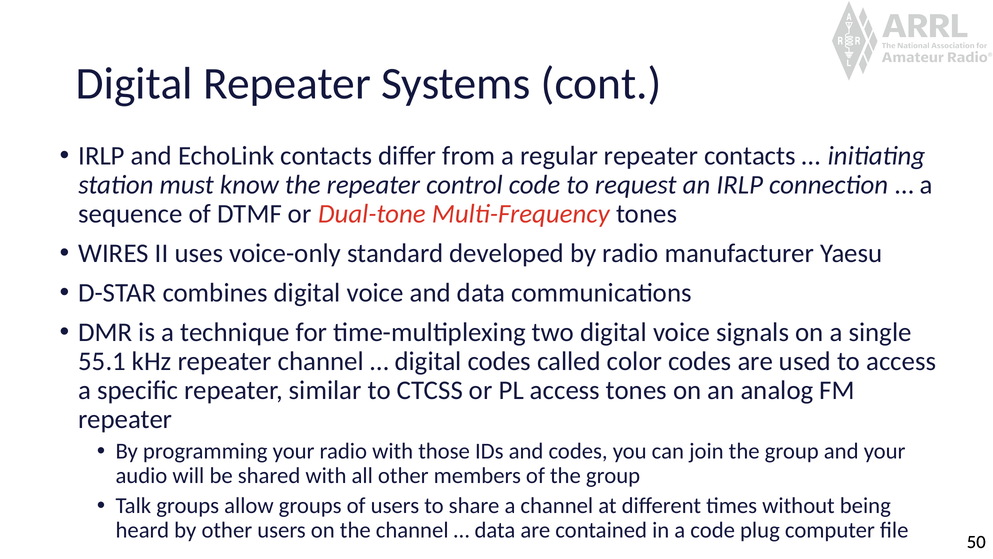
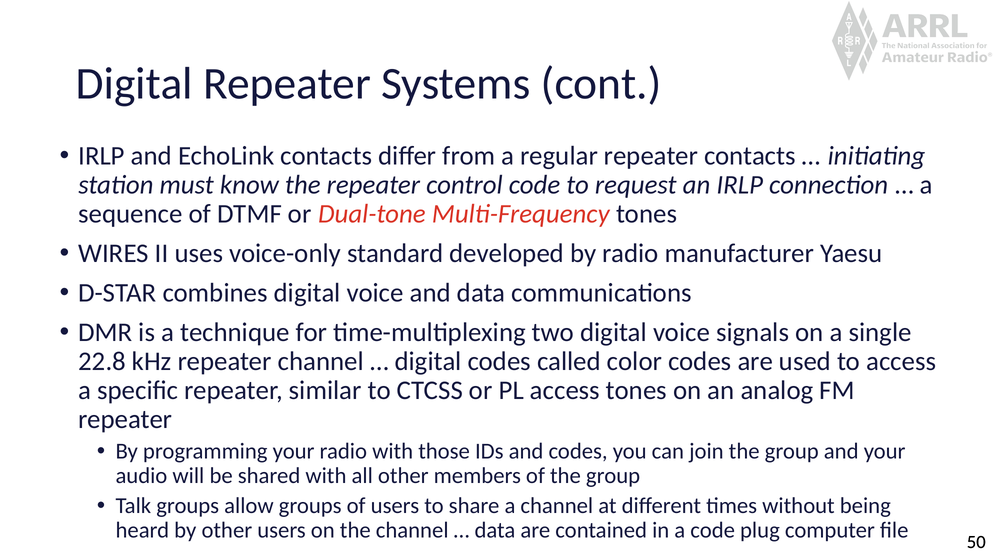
55.1: 55.1 -> 22.8
